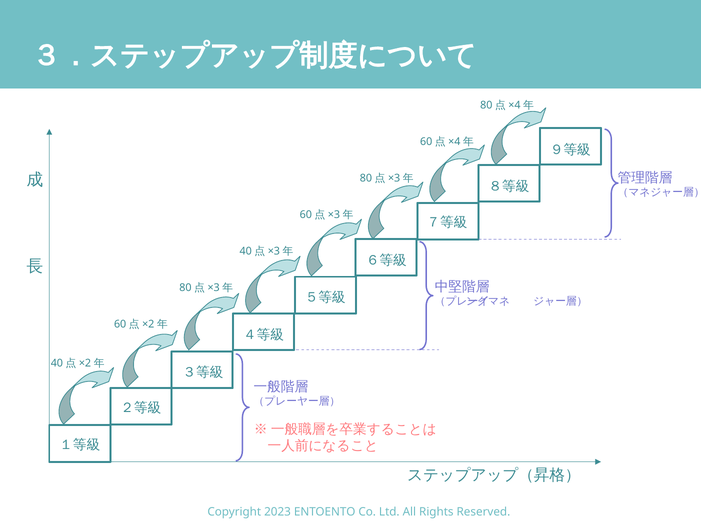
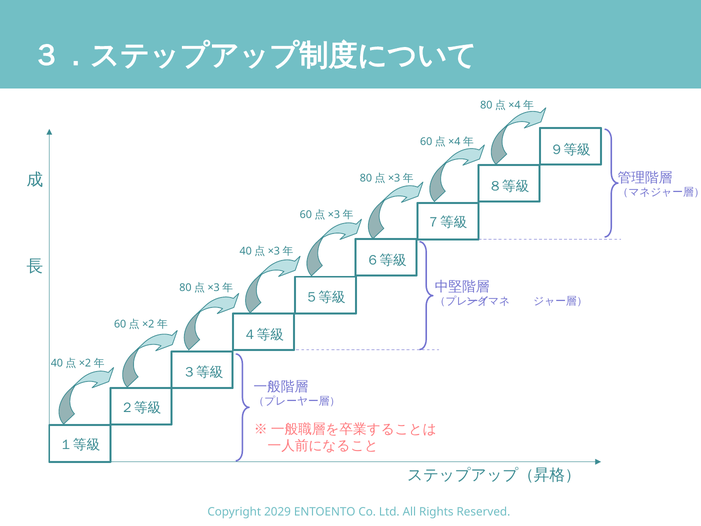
2023: 2023 -> 2029
